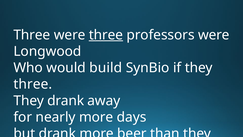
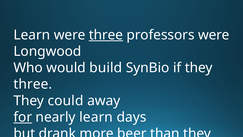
Three at (32, 35): Three -> Learn
They drank: drank -> could
for underline: none -> present
nearly more: more -> learn
